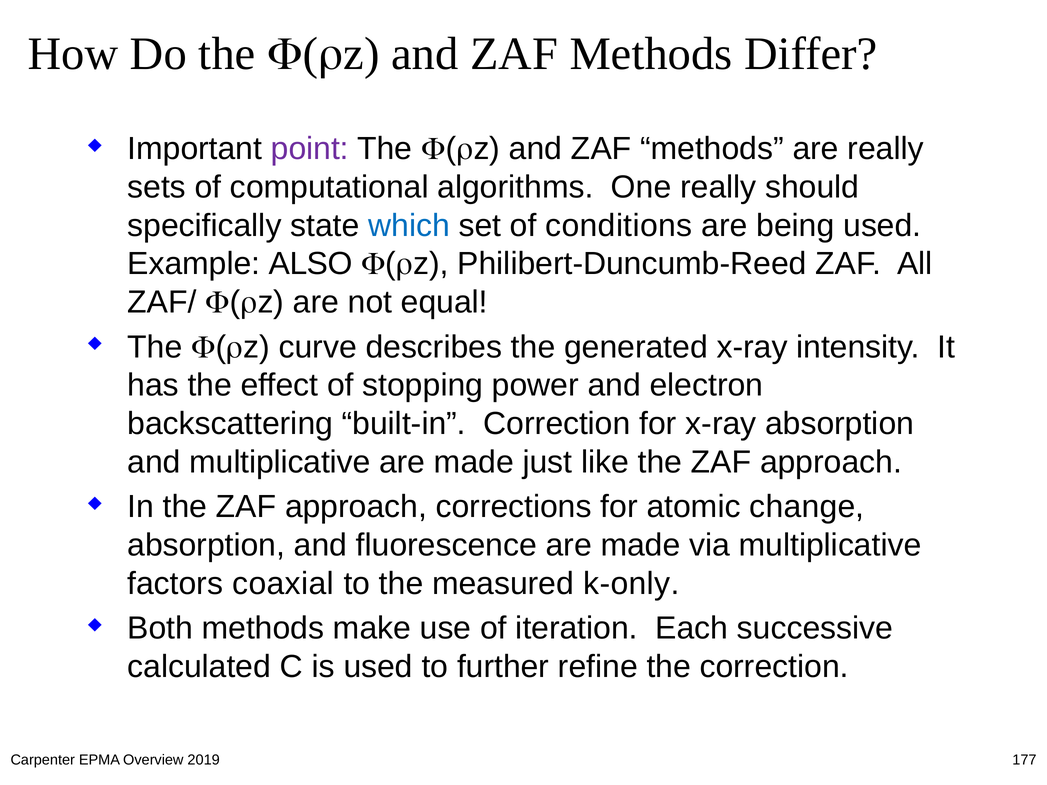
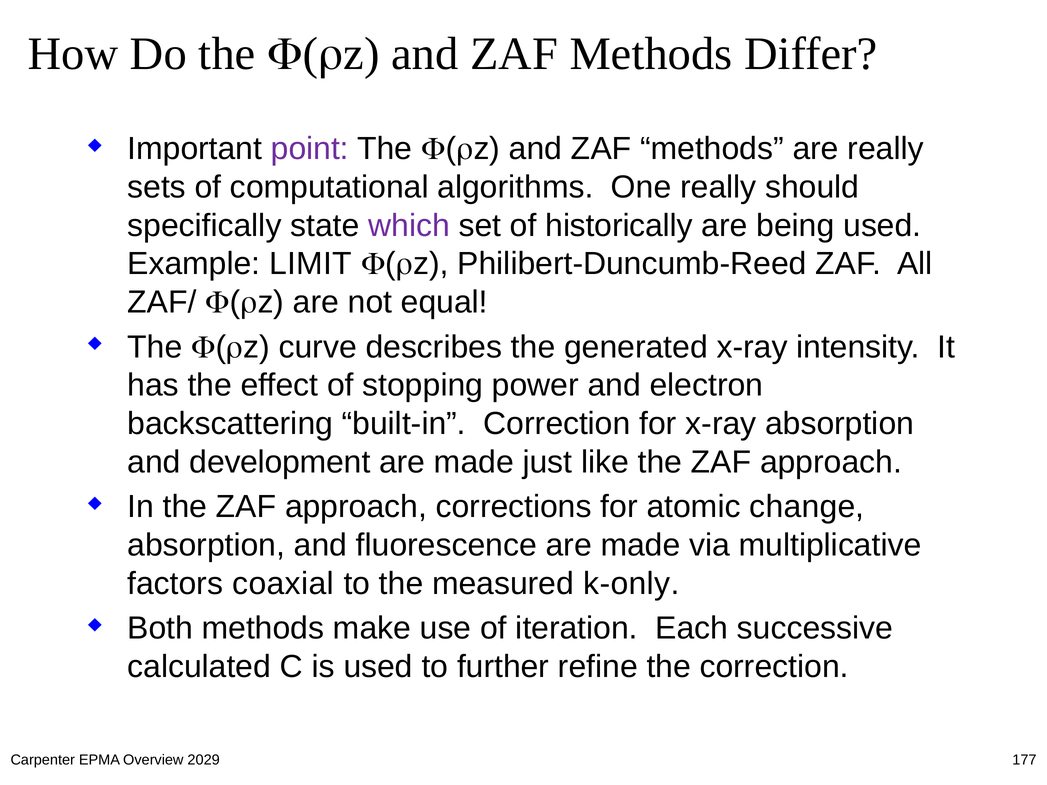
which colour: blue -> purple
conditions: conditions -> historically
ALSO: ALSO -> LIMIT
and multiplicative: multiplicative -> development
2019: 2019 -> 2029
